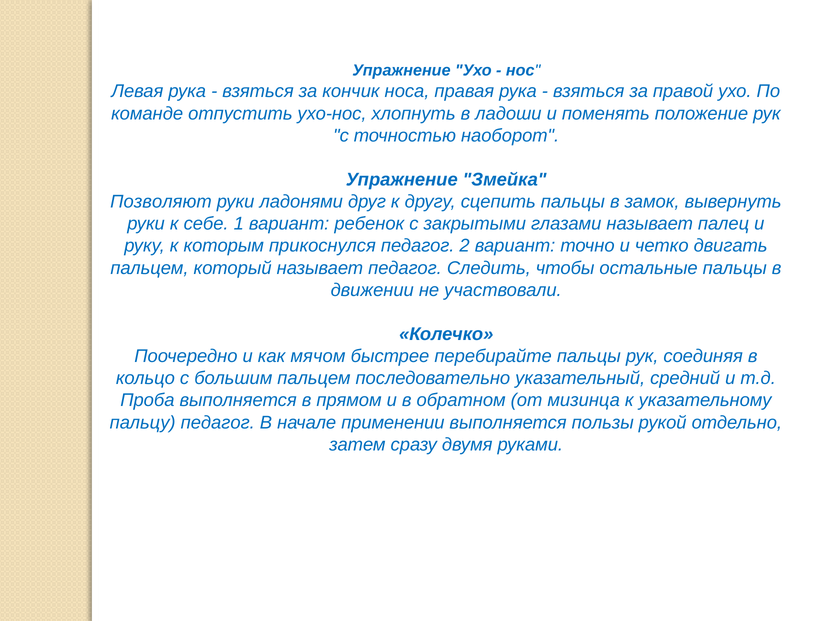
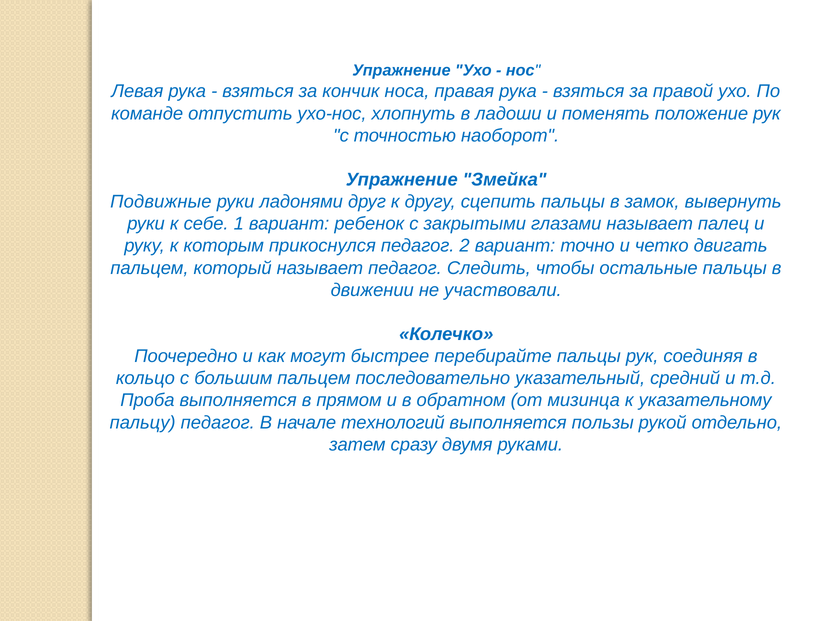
Позволяют: Позволяют -> Подвижные
мячом: мячом -> могут
применении: применении -> технологий
